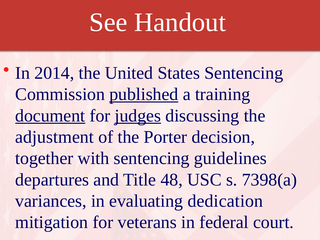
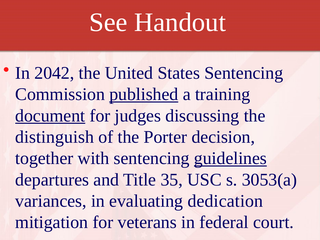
2014: 2014 -> 2042
judges underline: present -> none
adjustment: adjustment -> distinguish
guidelines underline: none -> present
48: 48 -> 35
7398(a: 7398(a -> 3053(a
